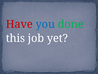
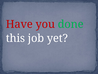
you colour: blue -> red
